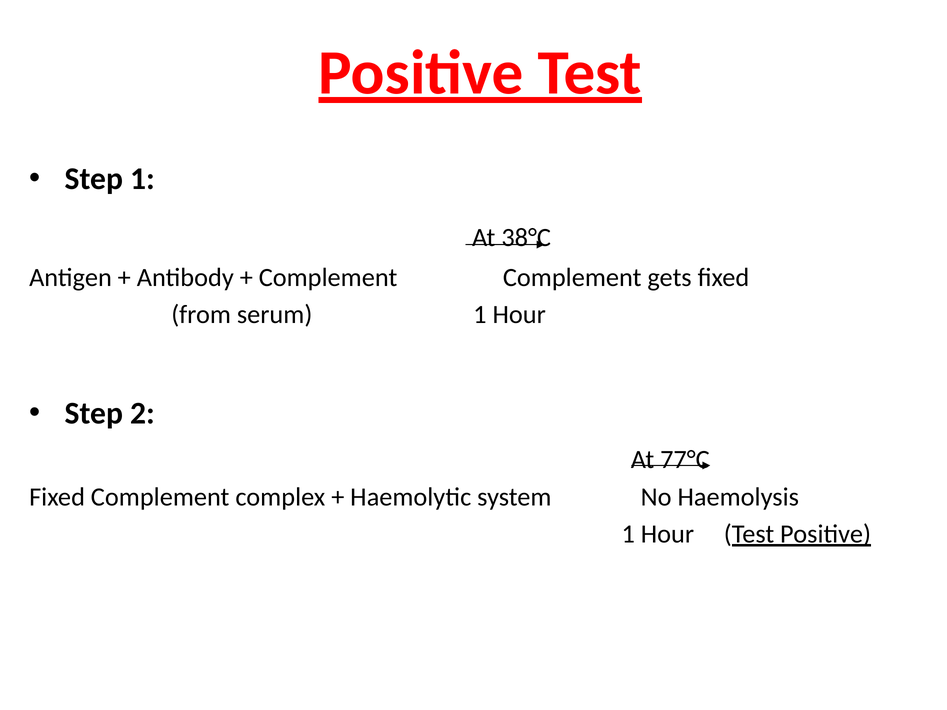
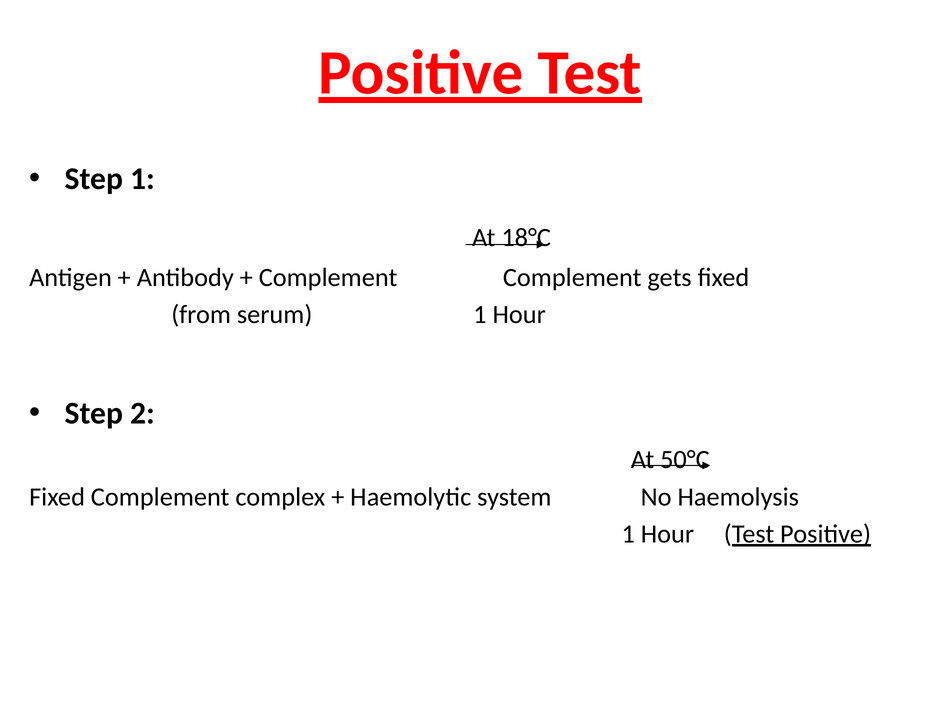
38°C: 38°C -> 18°C
77°C: 77°C -> 50°C
